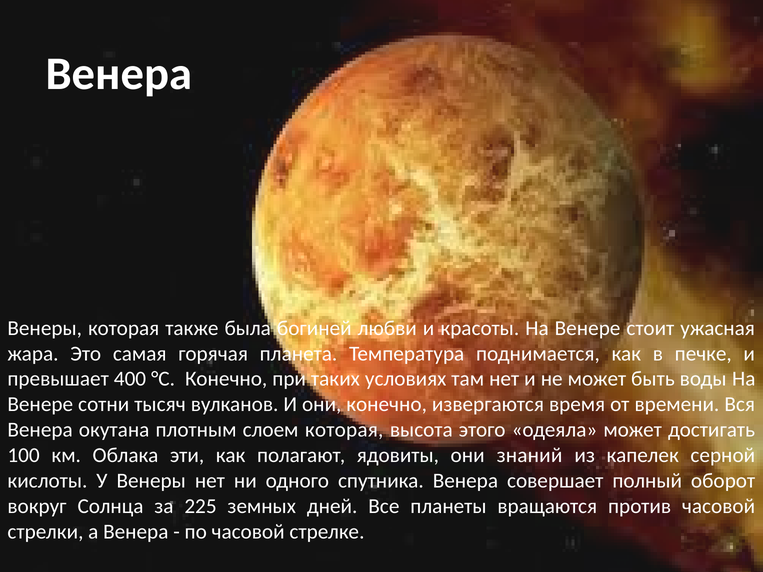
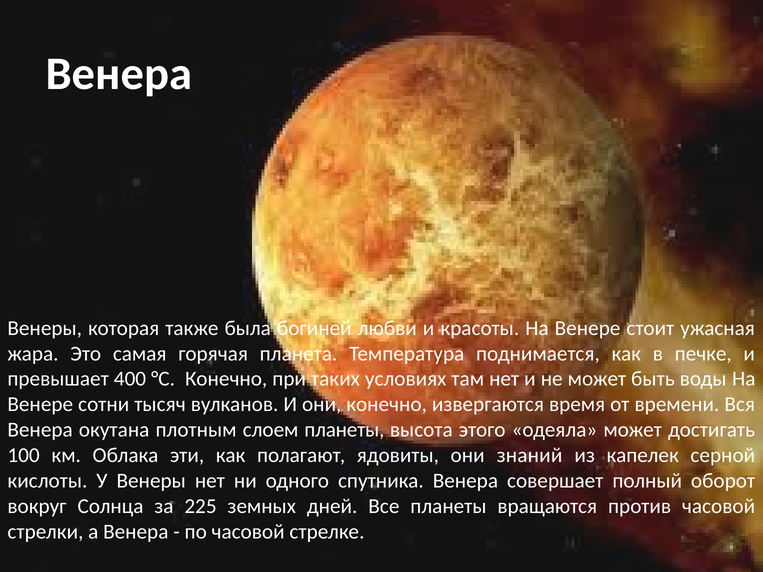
слоем которая: которая -> планеты
